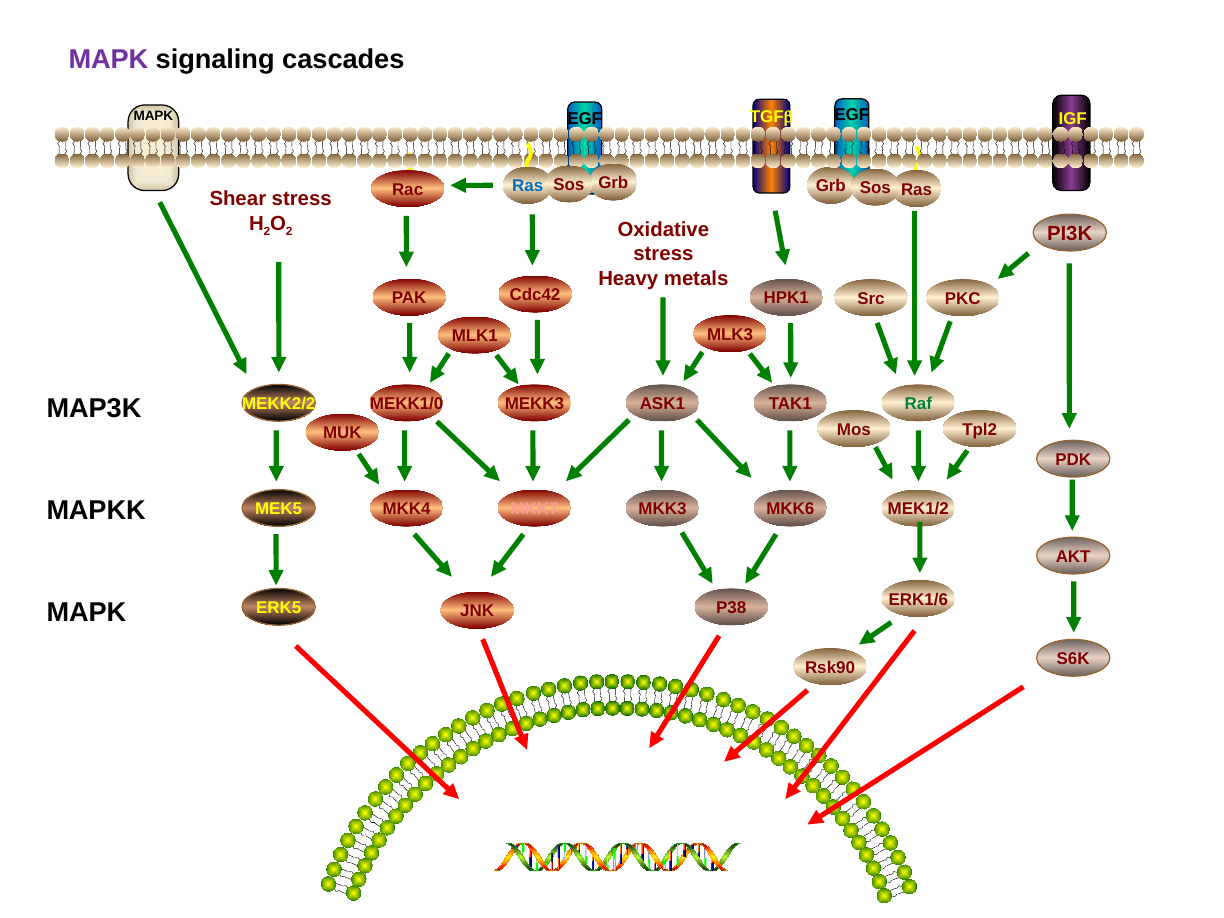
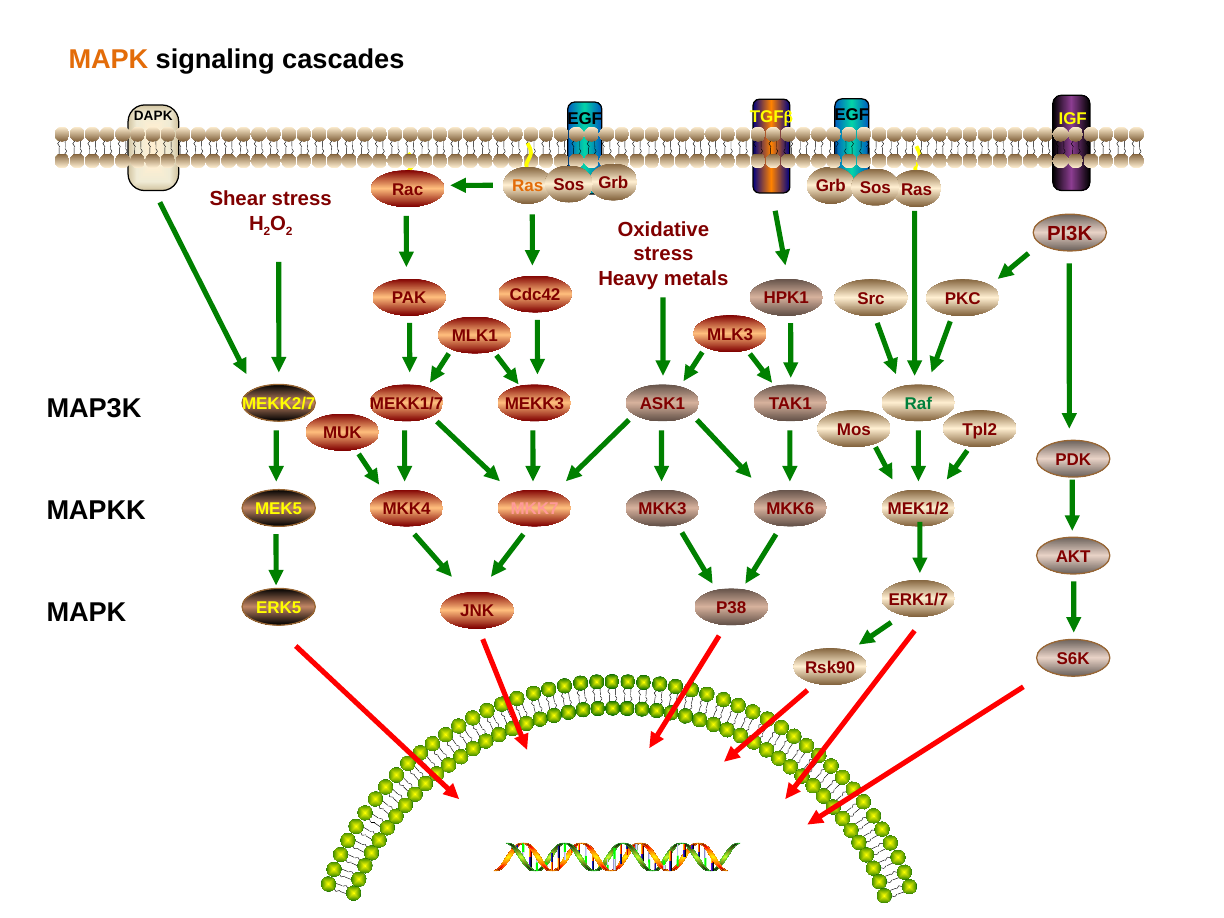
MAPK at (108, 60) colour: purple -> orange
MAPK at (153, 116): MAPK -> DAPK
Ras at (528, 186) colour: blue -> orange
MEKK2/2: MEKK2/2 -> MEKK2/7
MEKK1/0: MEKK1/0 -> MEKK1/7
ERK1/6: ERK1/6 -> ERK1/7
